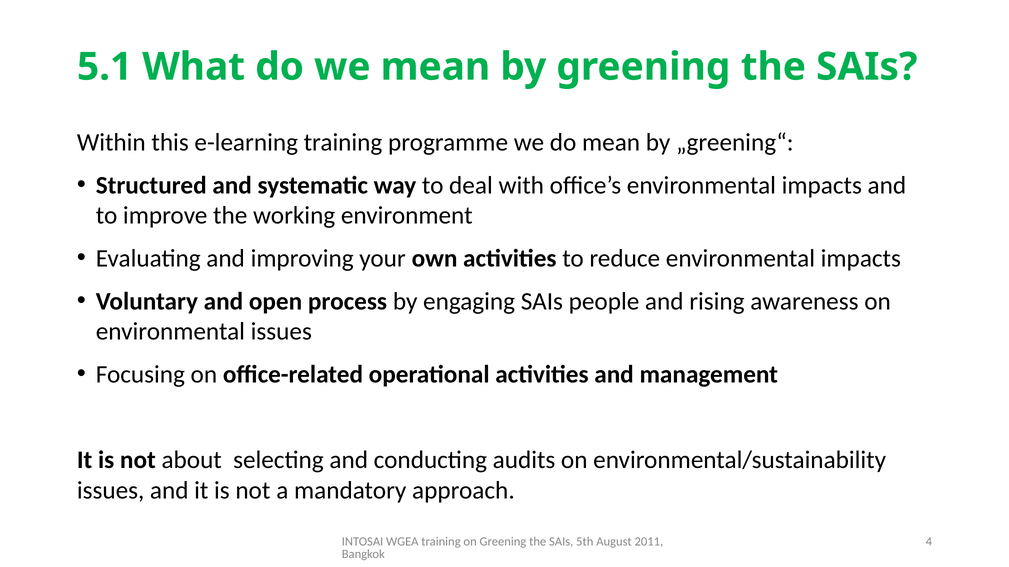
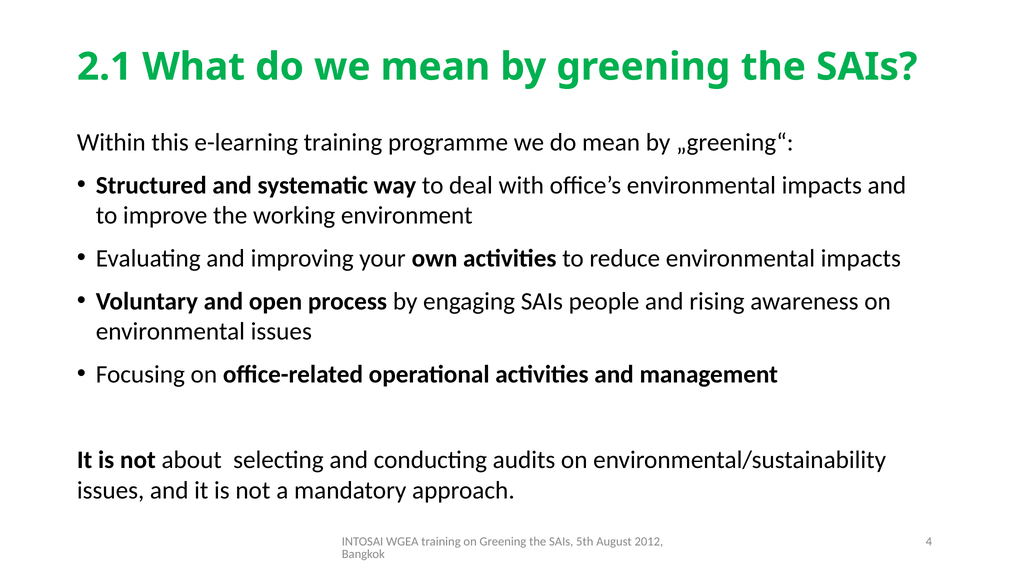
5.1: 5.1 -> 2.1
2011: 2011 -> 2012
